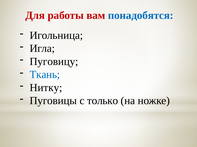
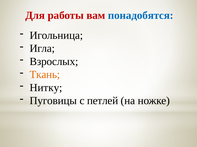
Пуговицу: Пуговицу -> Взрослых
Ткань colour: blue -> orange
только: только -> петлей
